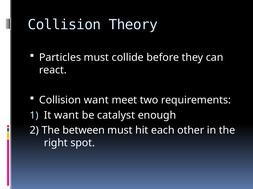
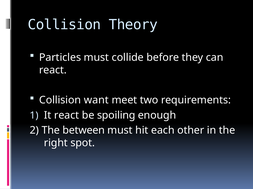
It want: want -> react
catalyst: catalyst -> spoiling
